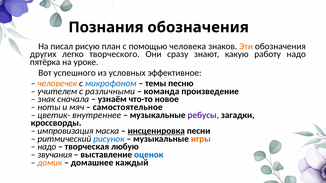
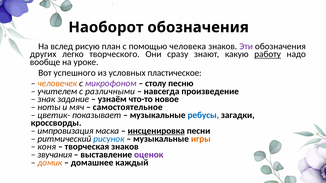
Познания: Познания -> Наоборот
писал: писал -> вслед
Эти colour: orange -> purple
работу underline: none -> present
пятёрка: пятёрка -> вообще
эффективное: эффективное -> пластическое
микрофоном colour: blue -> purple
темы: темы -> столу
команда: команда -> навсегда
сначала: сначала -> задание
внутреннее: внутреннее -> показывает
ребусы colour: purple -> blue
надо at (47, 147): надо -> коня
творческая любую: любую -> знаков
оценок colour: blue -> purple
